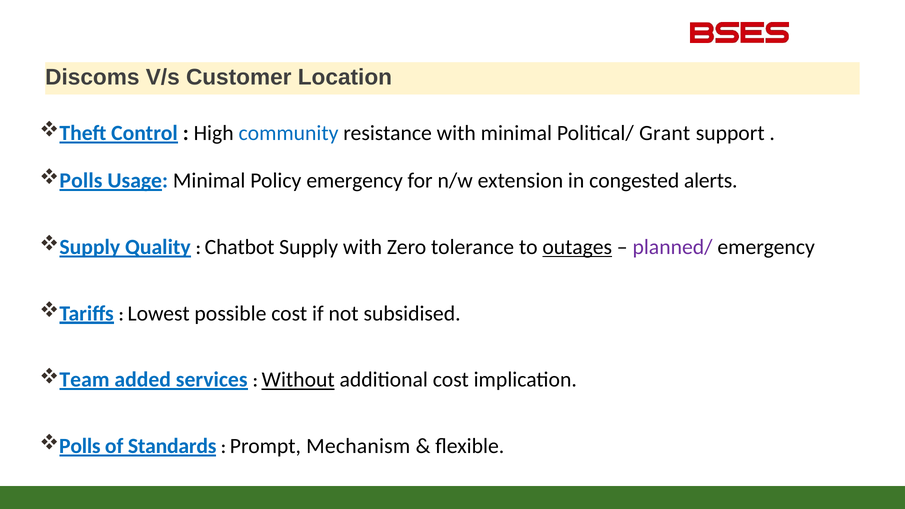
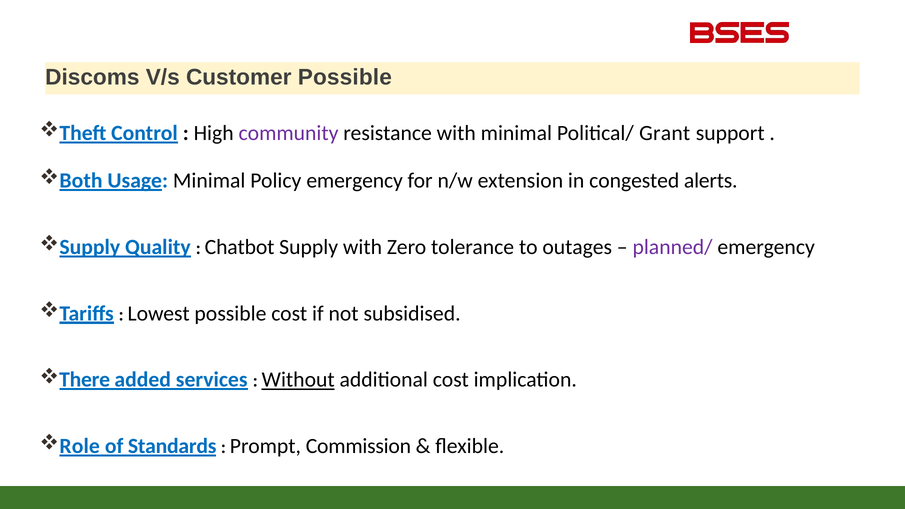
Customer Location: Location -> Possible
community colour: blue -> purple
Polls at (81, 181): Polls -> Both
outages underline: present -> none
Team: Team -> There
Polls at (80, 446): Polls -> Role
Mechanism: Mechanism -> Commission
